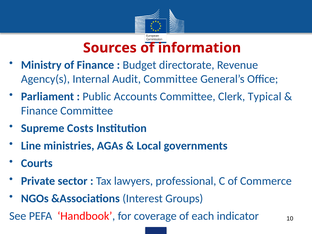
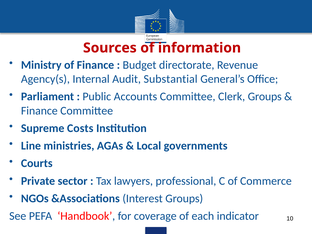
Audit Committee: Committee -> Substantial
Clerk Typical: Typical -> Groups
